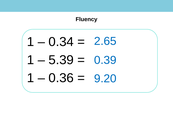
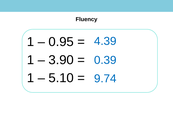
2.65: 2.65 -> 4.39
0.34: 0.34 -> 0.95
5.39: 5.39 -> 3.90
0.36: 0.36 -> 5.10
9.20: 9.20 -> 9.74
